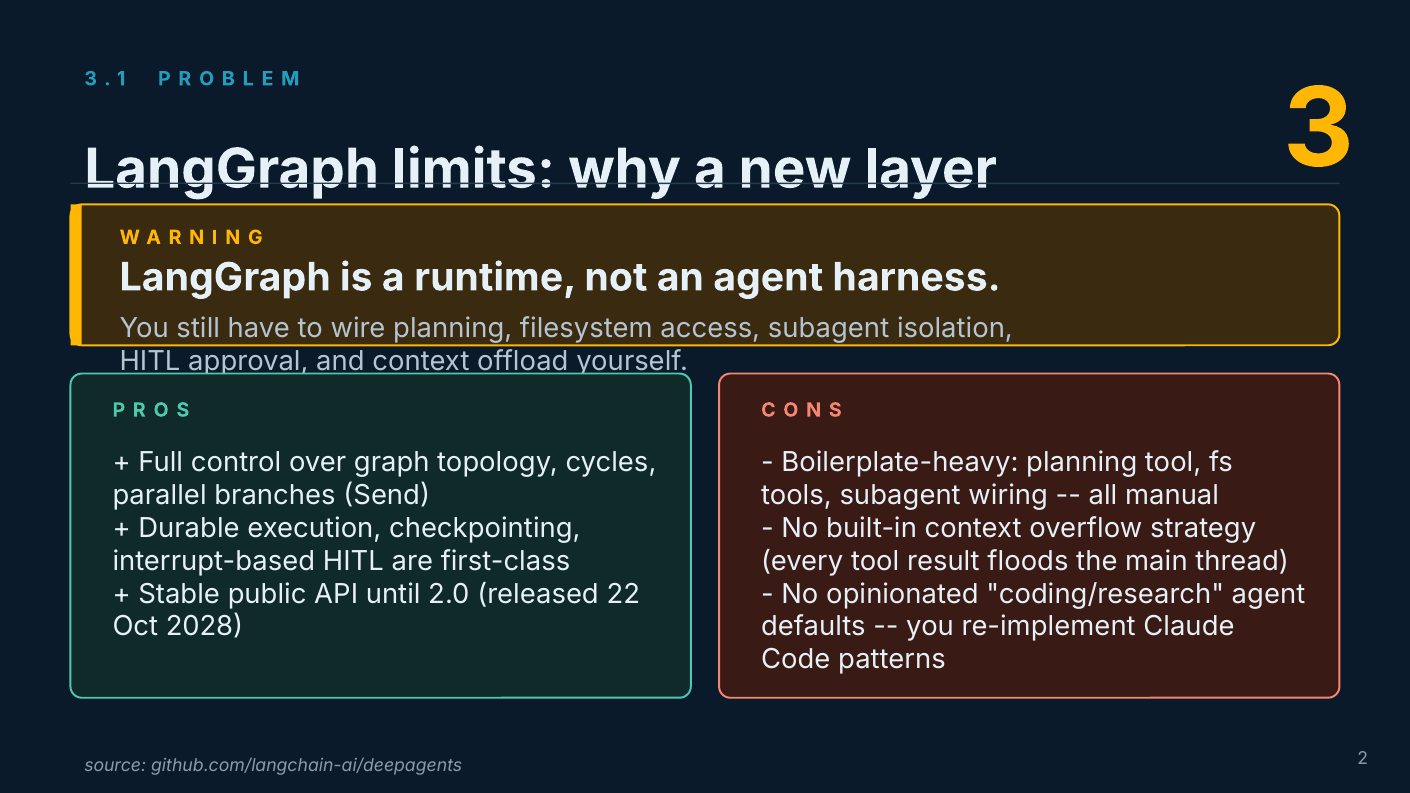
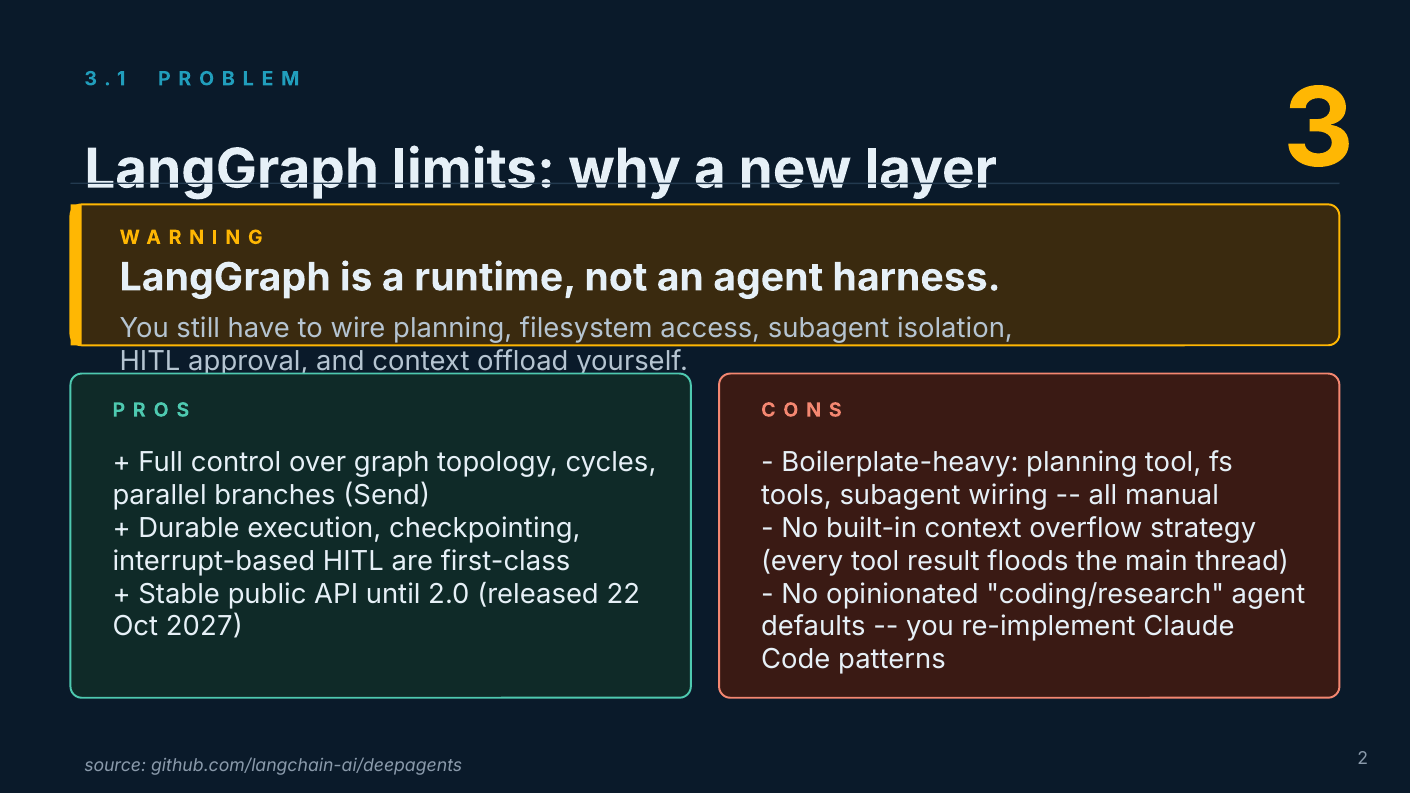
2028: 2028 -> 2027
